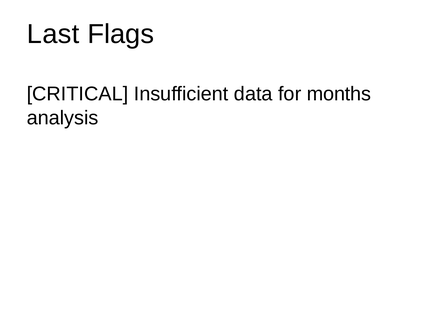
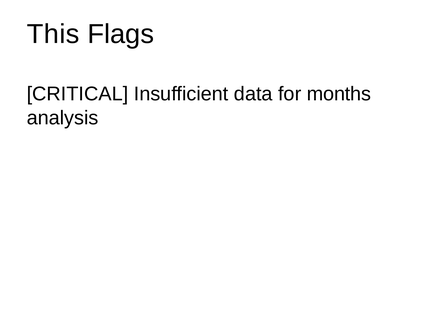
Last: Last -> This
